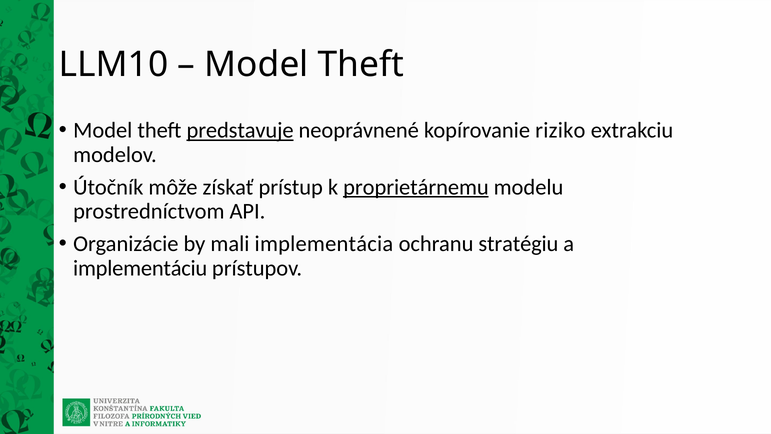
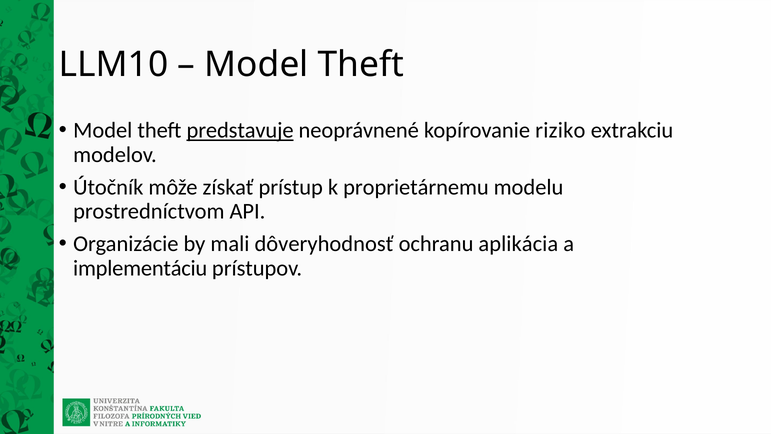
proprietárnemu underline: present -> none
implementácia: implementácia -> dôveryhodnosť
stratégiu: stratégiu -> aplikácia
